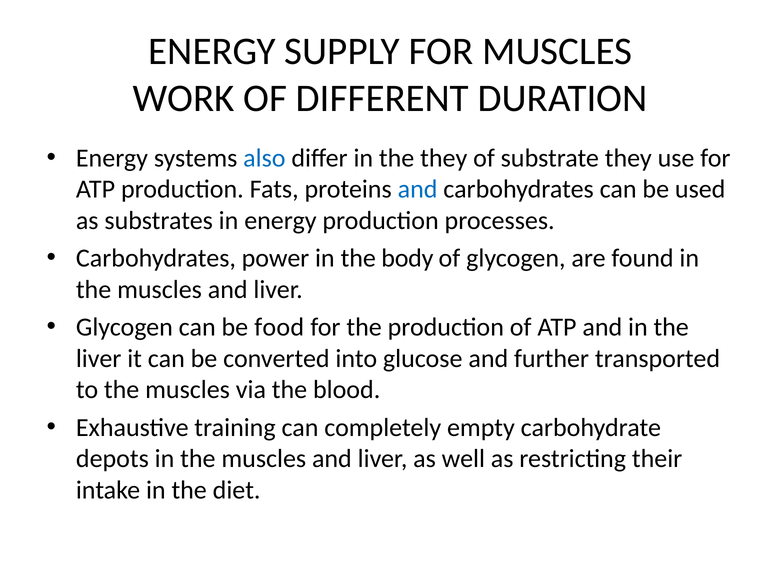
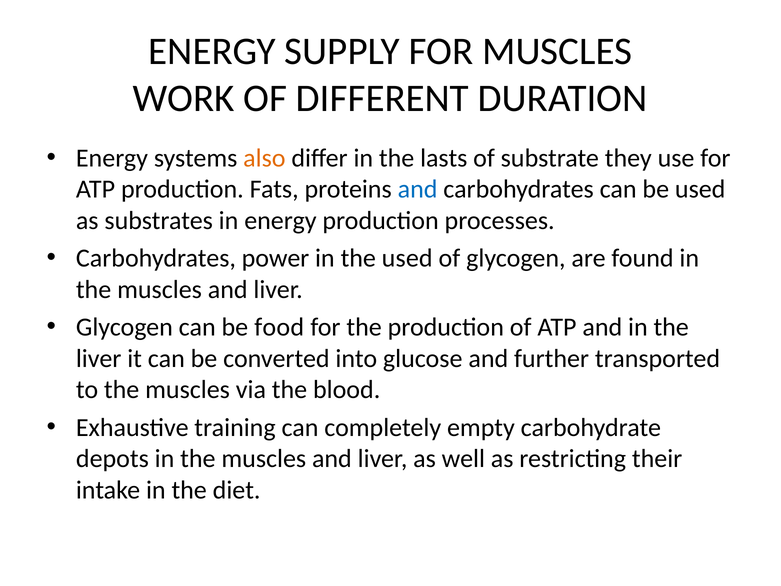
also colour: blue -> orange
the they: they -> lasts
the body: body -> used
